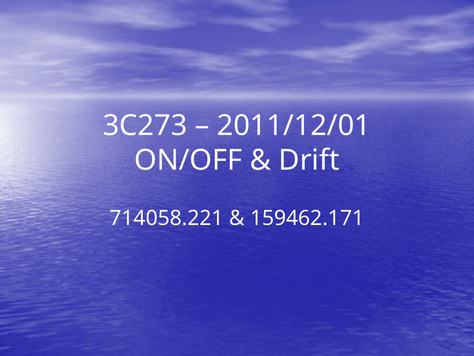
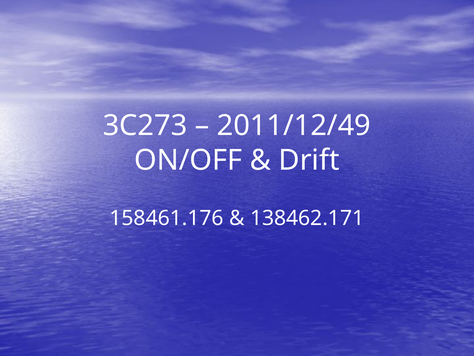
2011/12/01: 2011/12/01 -> 2011/12/49
714058.221: 714058.221 -> 158461.176
159462.171: 159462.171 -> 138462.171
